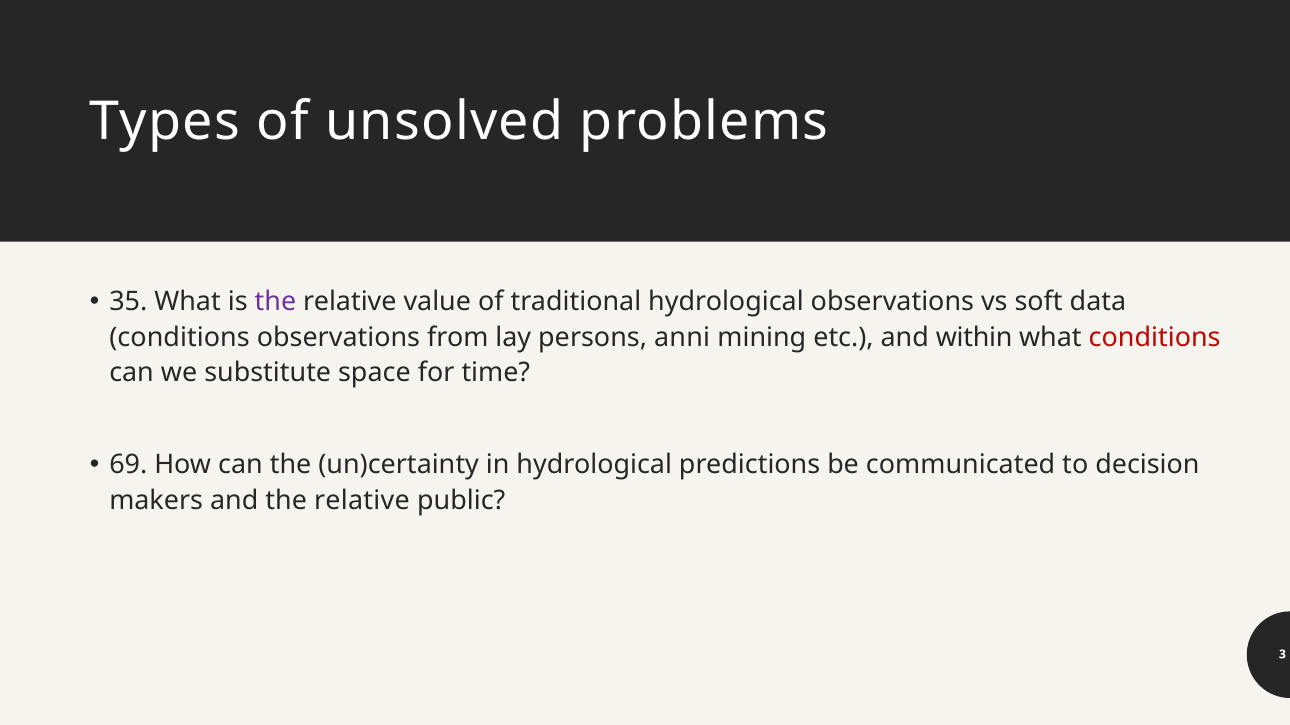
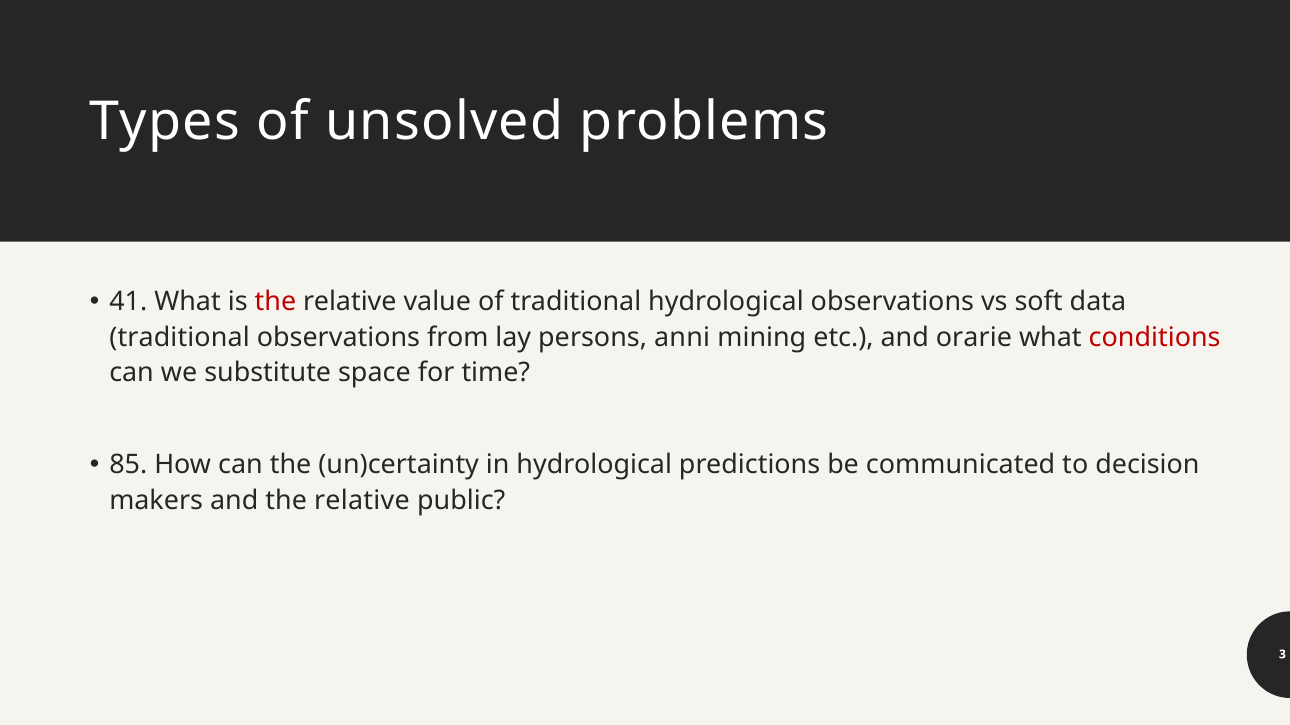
35: 35 -> 41
the at (275, 302) colour: purple -> red
conditions at (180, 338): conditions -> traditional
within: within -> orarie
69: 69 -> 85
